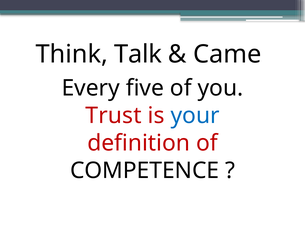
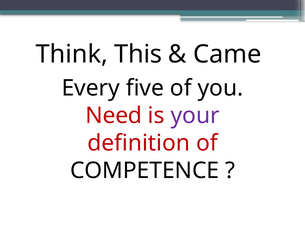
Talk: Talk -> This
Trust: Trust -> Need
your colour: blue -> purple
